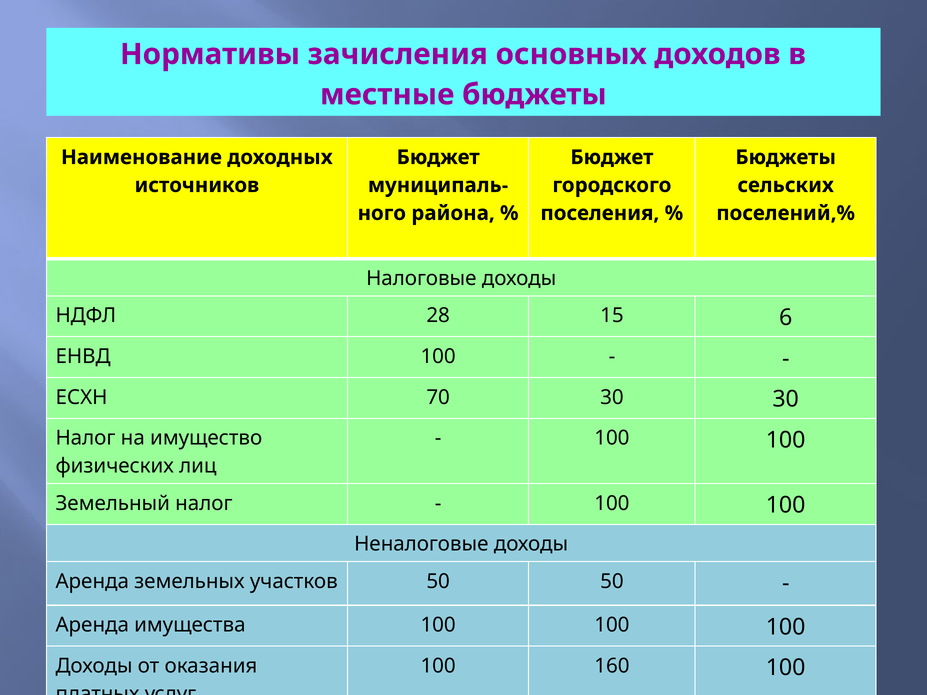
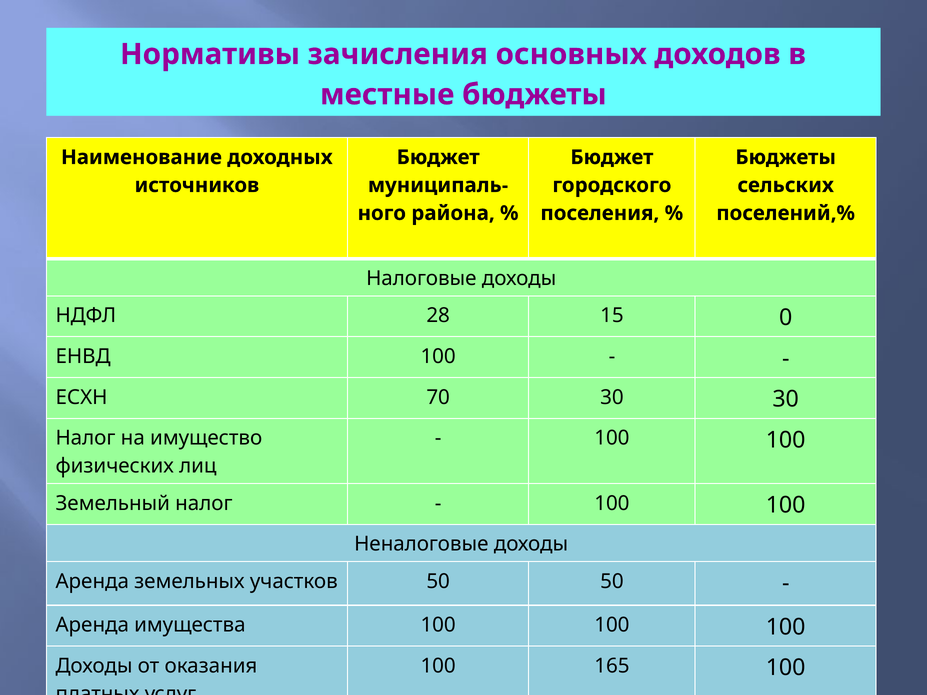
6: 6 -> 0
160: 160 -> 165
